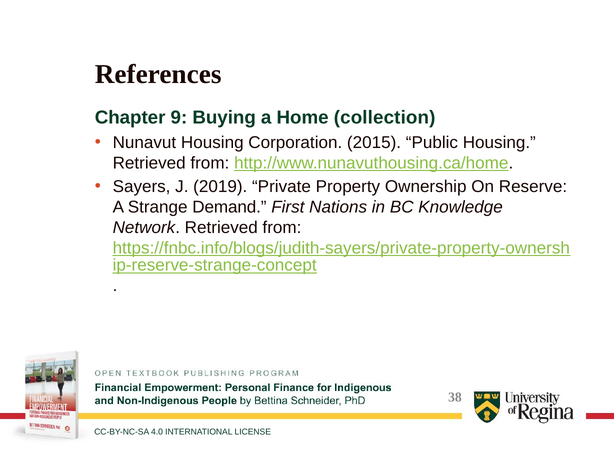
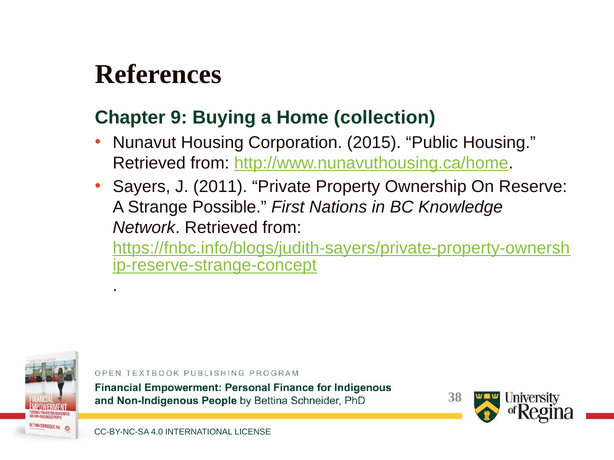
2019: 2019 -> 2011
Demand: Demand -> Possible
